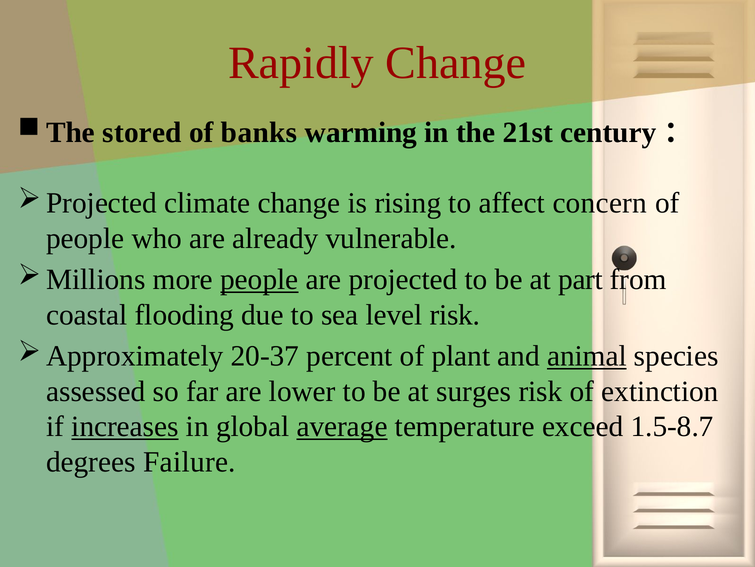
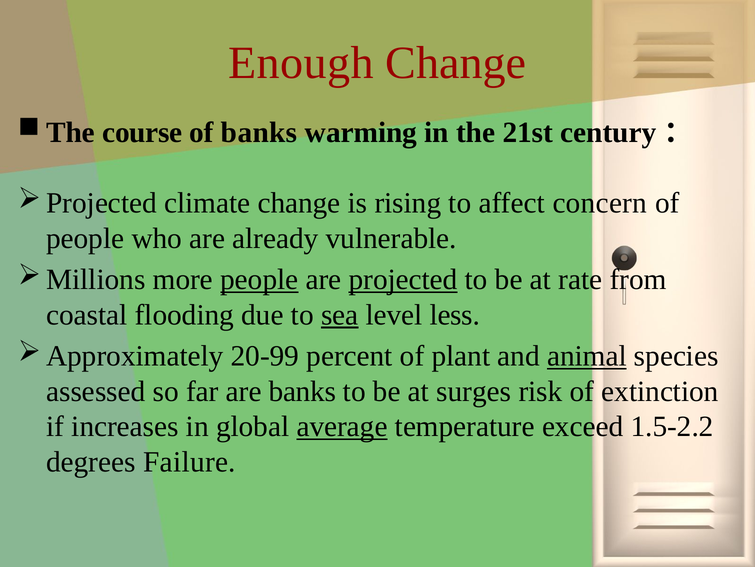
Rapidly: Rapidly -> Enough
stored: stored -> course
projected underline: none -> present
part: part -> rate
sea underline: none -> present
level risk: risk -> less
20-37: 20-37 -> 20-99
are lower: lower -> banks
increases underline: present -> none
1.5-8.7: 1.5-8.7 -> 1.5-2.2
